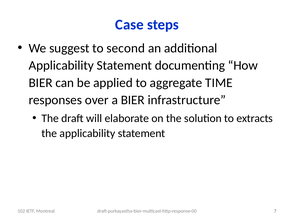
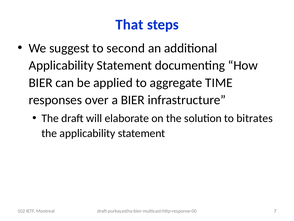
Case: Case -> That
extracts: extracts -> bitrates
